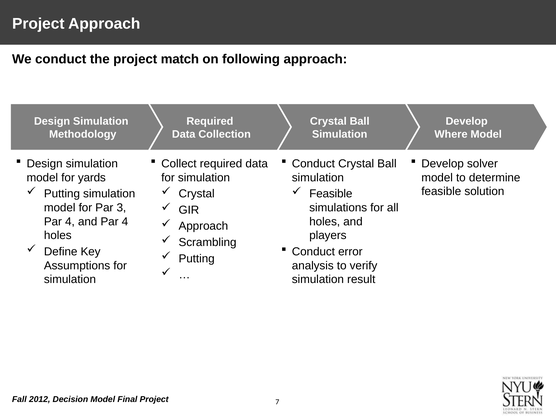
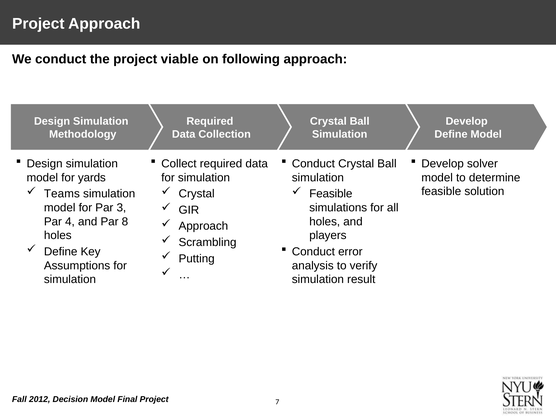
match: match -> viable
Where at (451, 134): Where -> Define
Putting at (62, 194): Putting -> Teams
and Par 4: 4 -> 8
